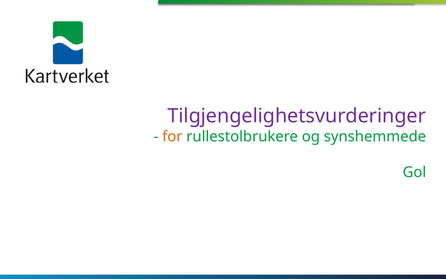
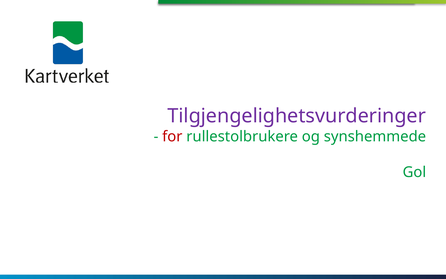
for colour: orange -> red
